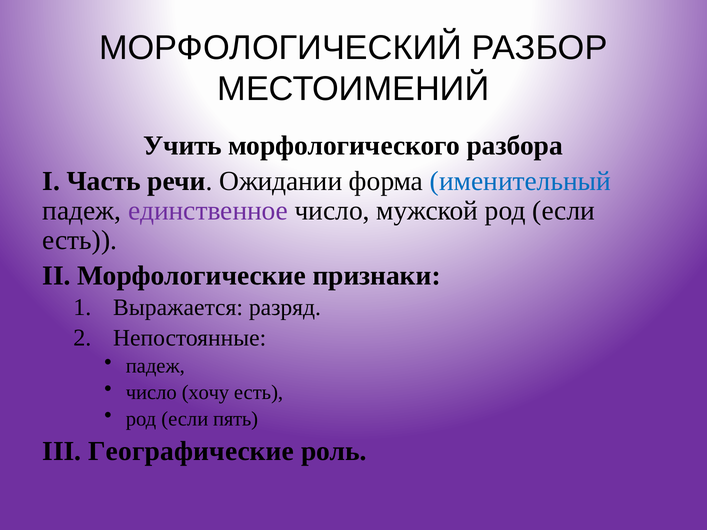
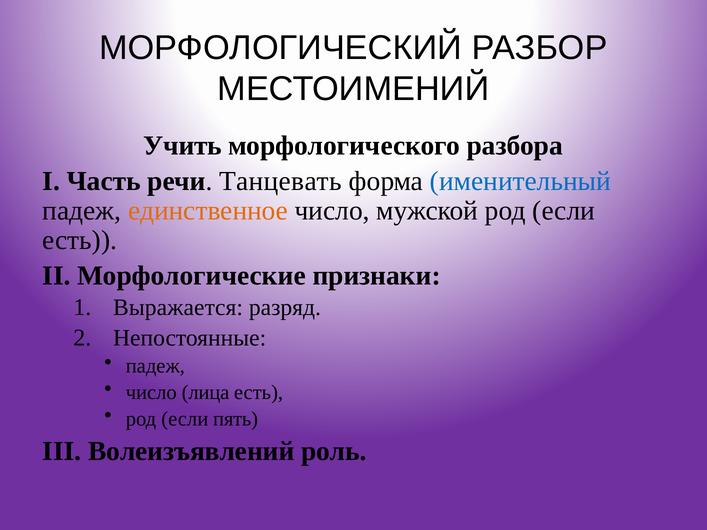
Ожидании: Ожидании -> Танцевать
единственное colour: purple -> orange
хочу: хочу -> лица
Географические: Географические -> Волеизъявлений
